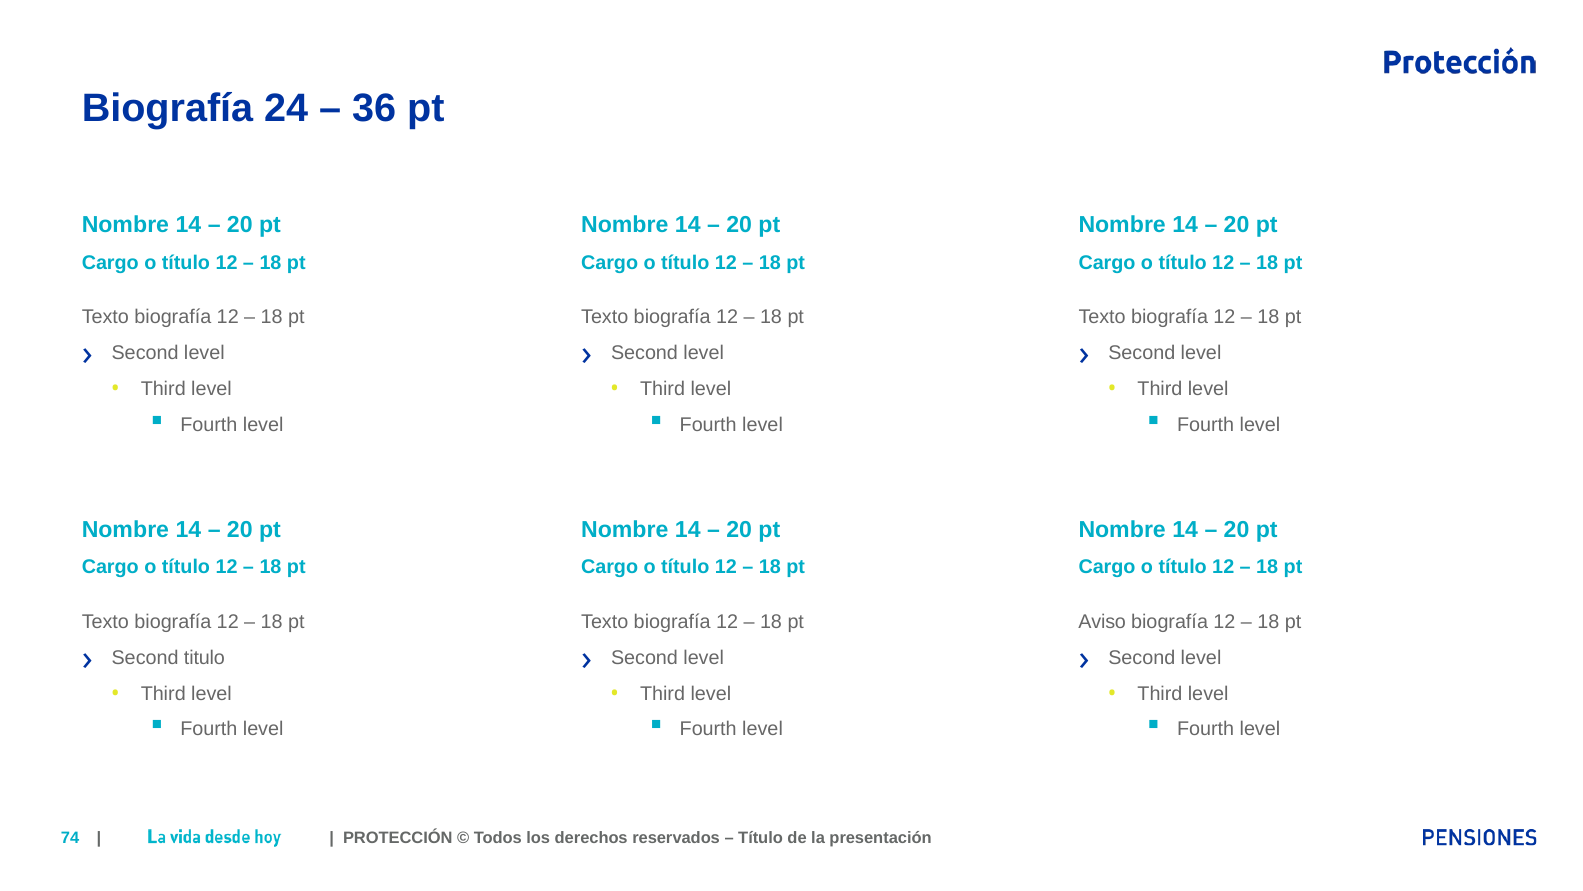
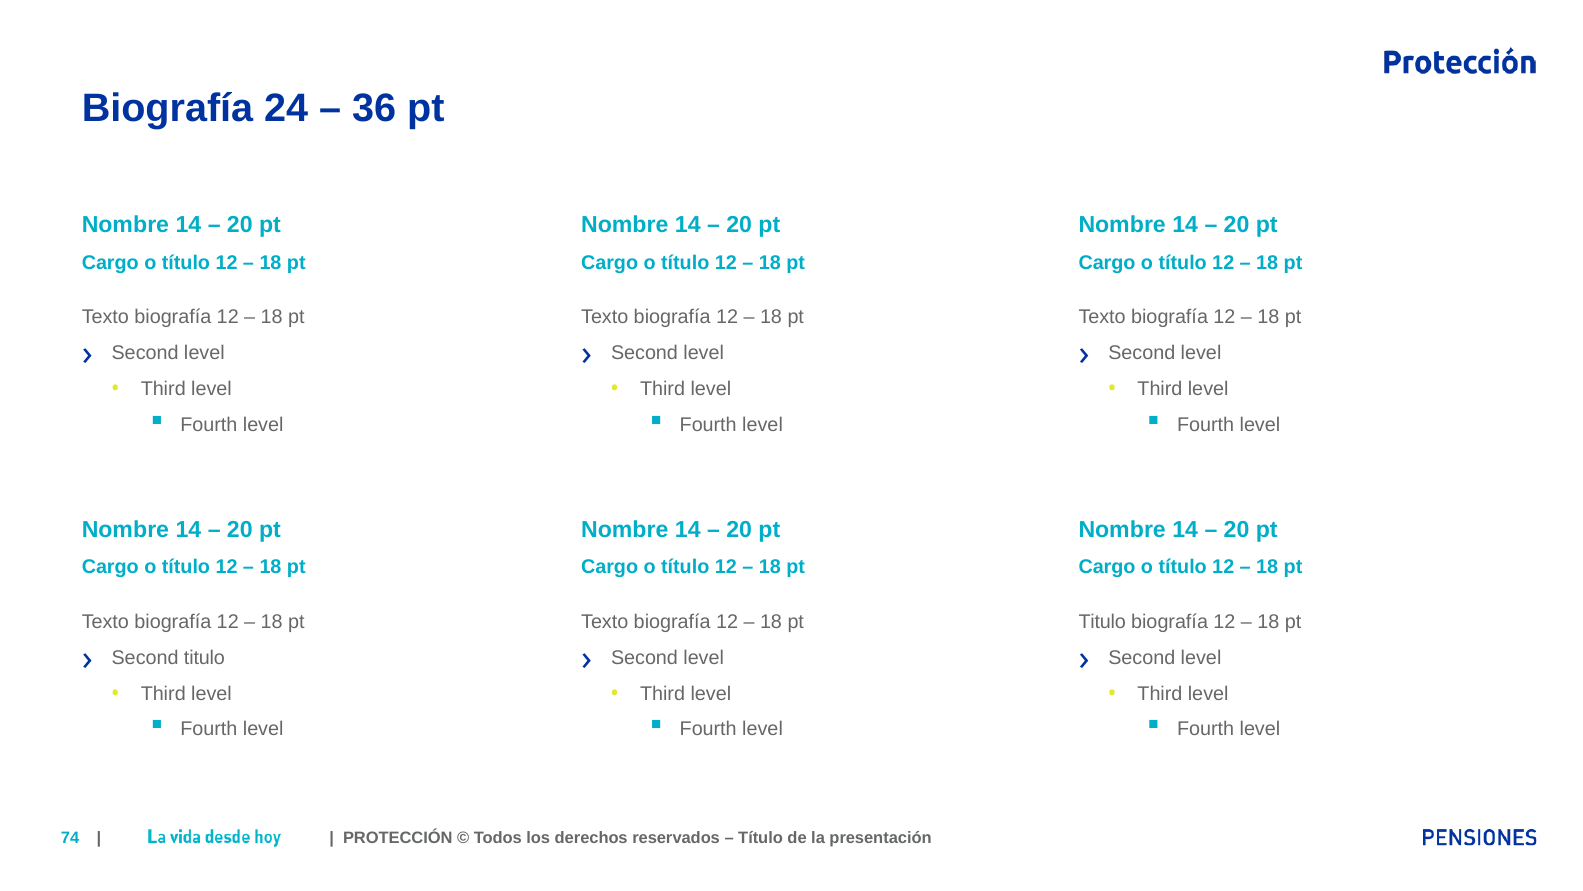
Aviso at (1102, 622): Aviso -> Titulo
